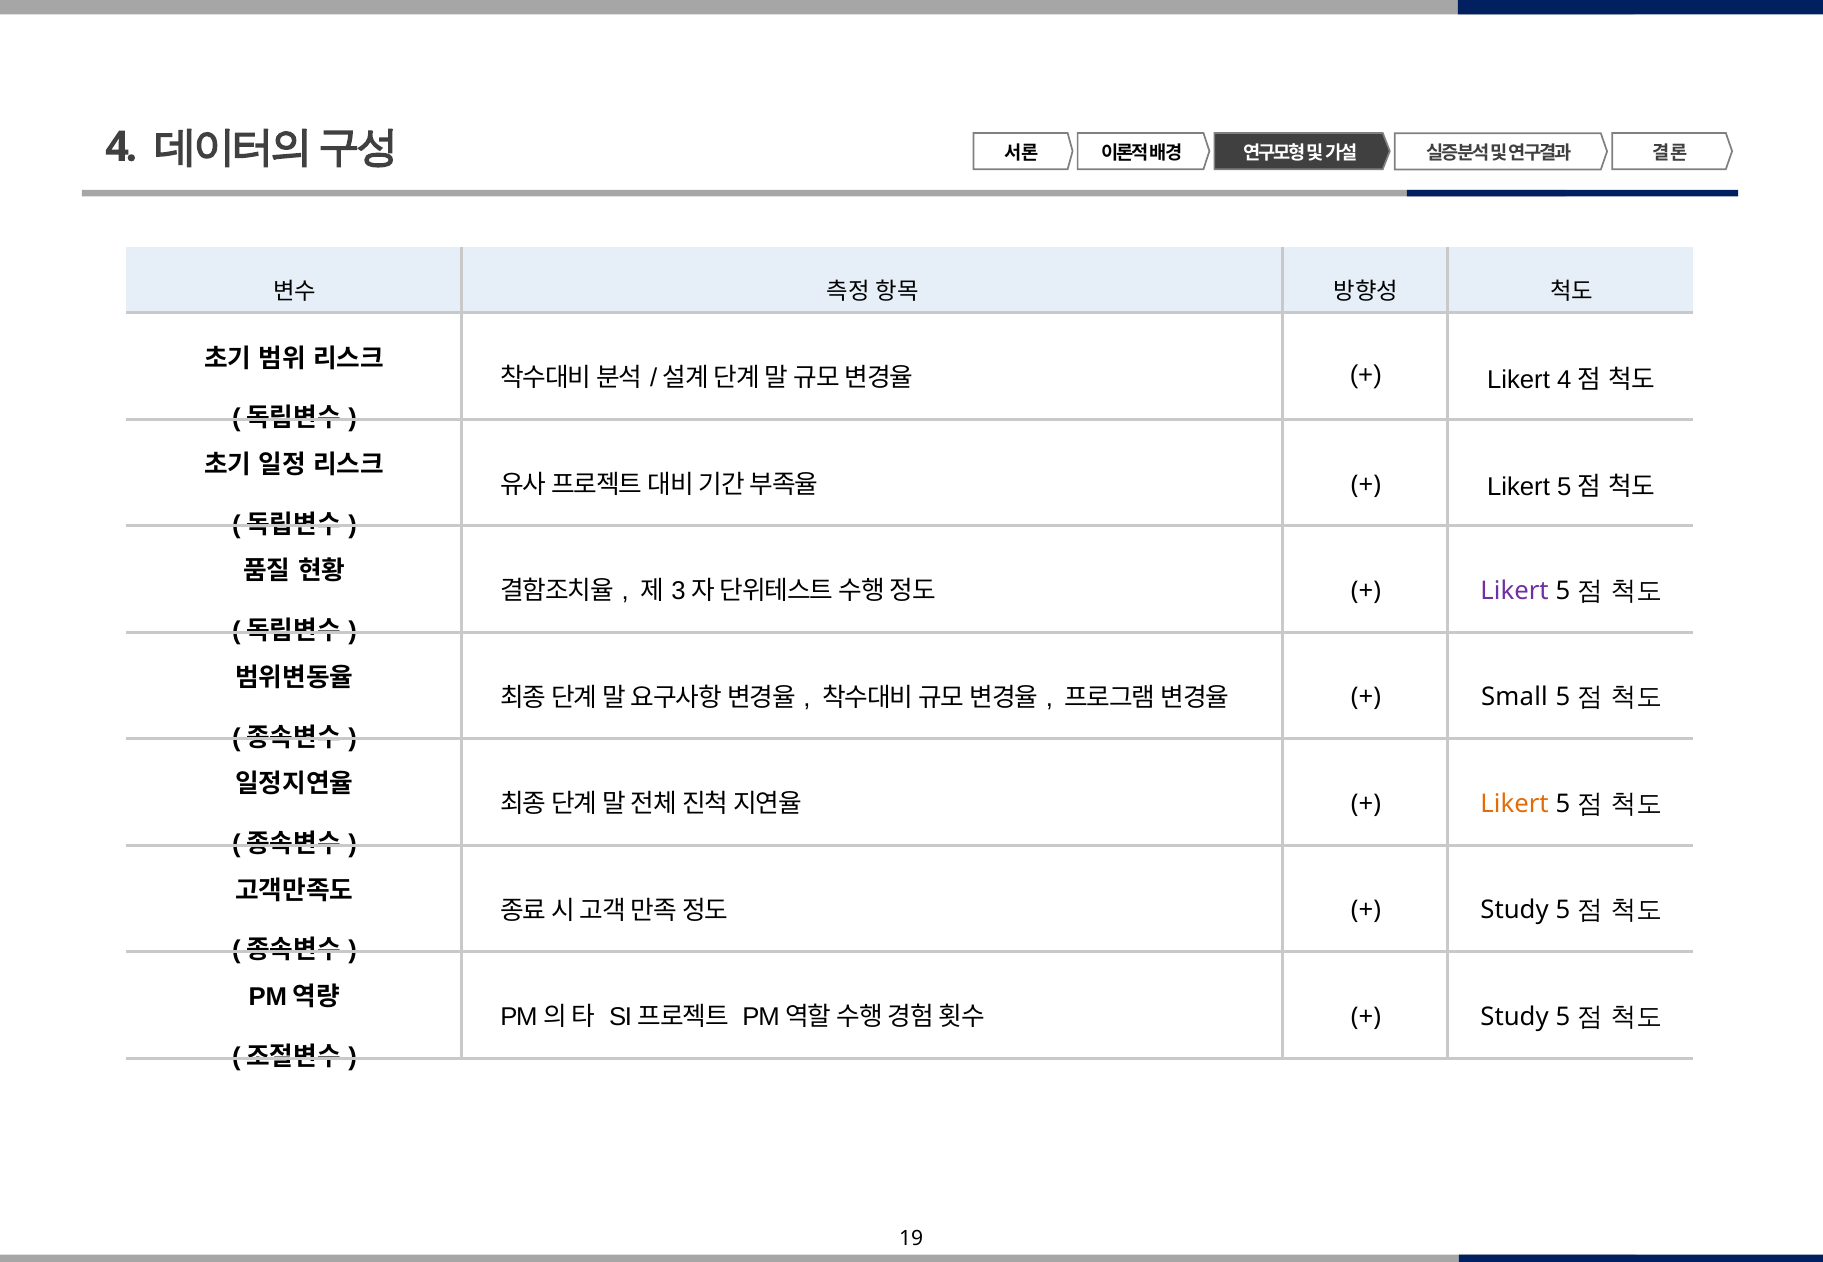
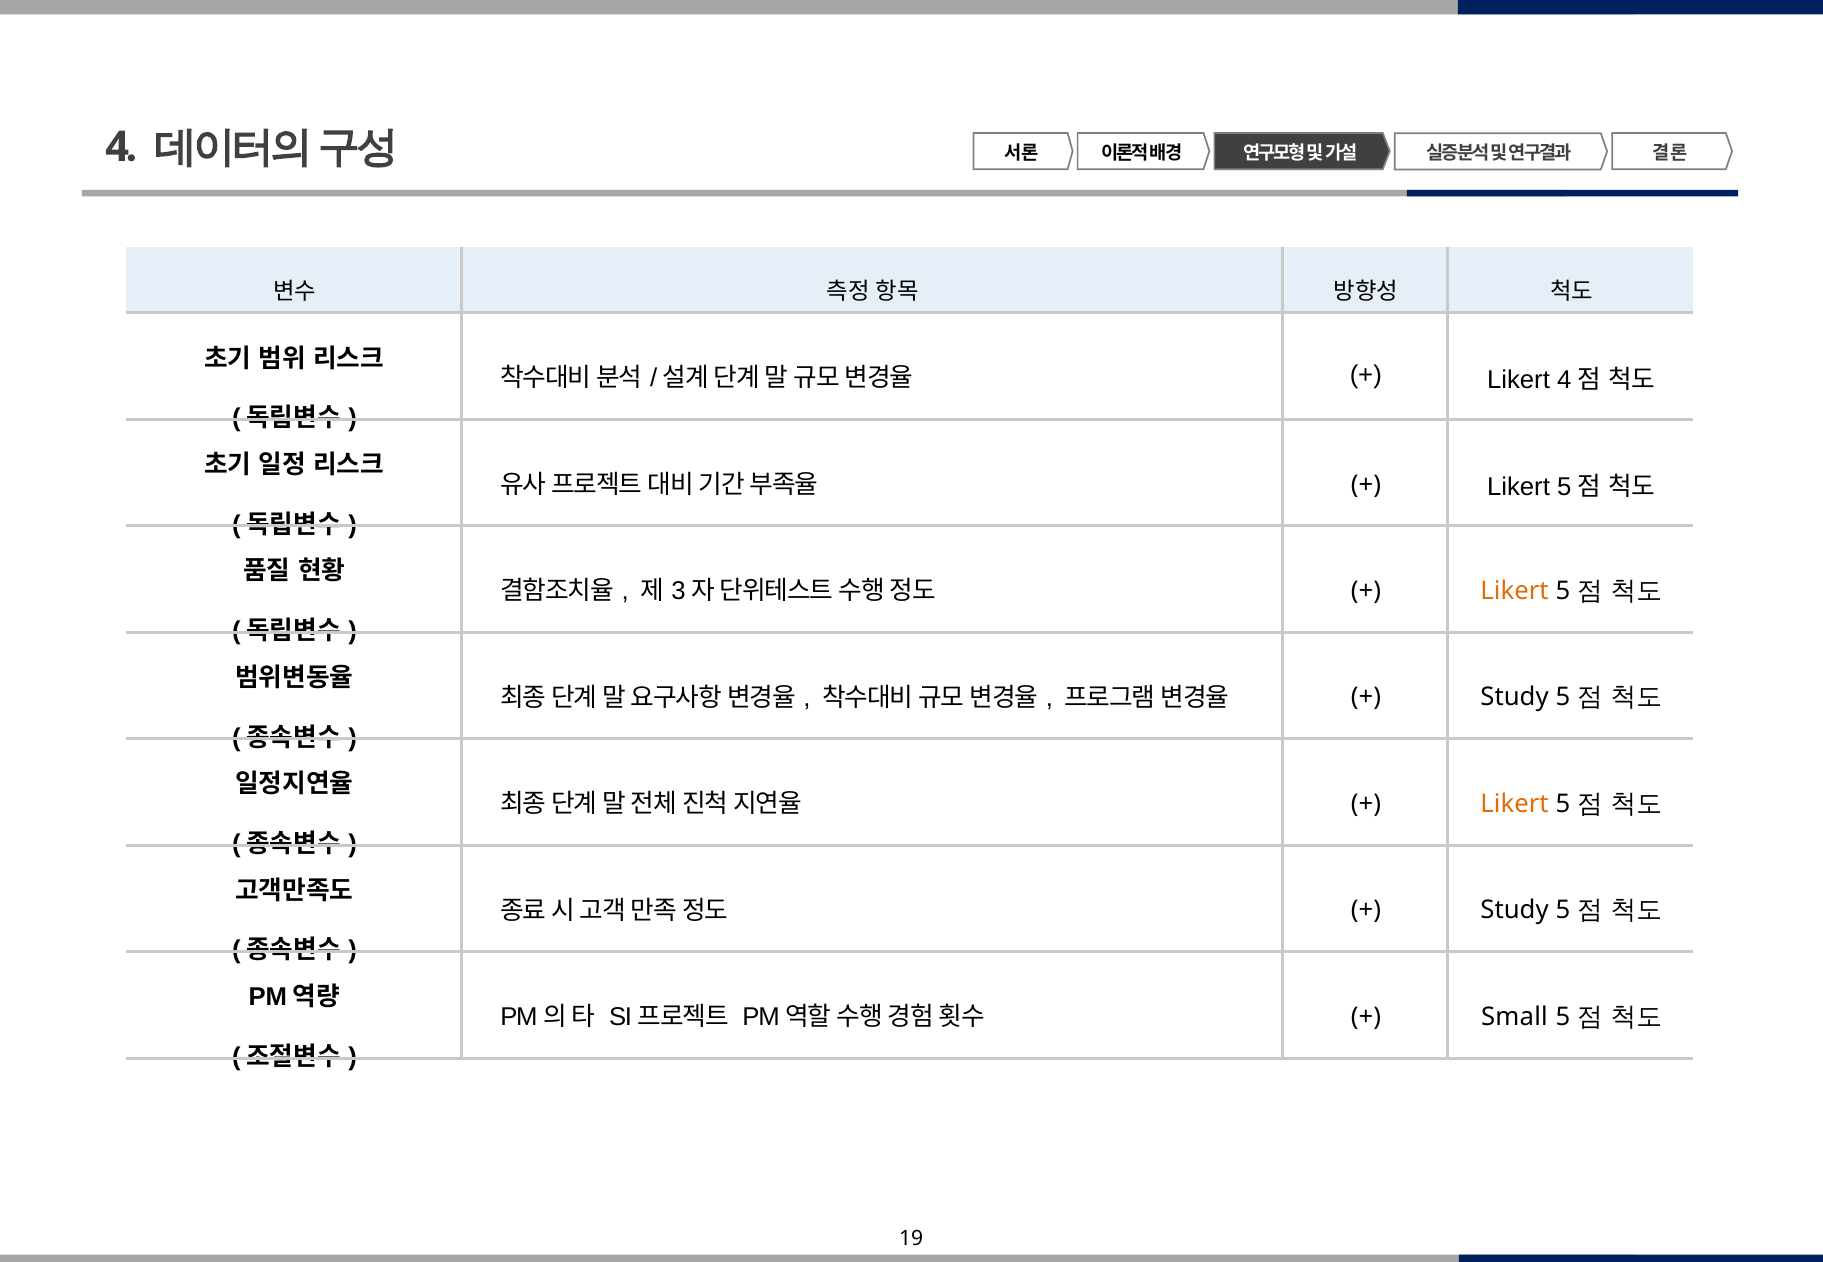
Likert at (1515, 591) colour: purple -> orange
Small at (1514, 698): Small -> Study
Study at (1515, 1017): Study -> Small
